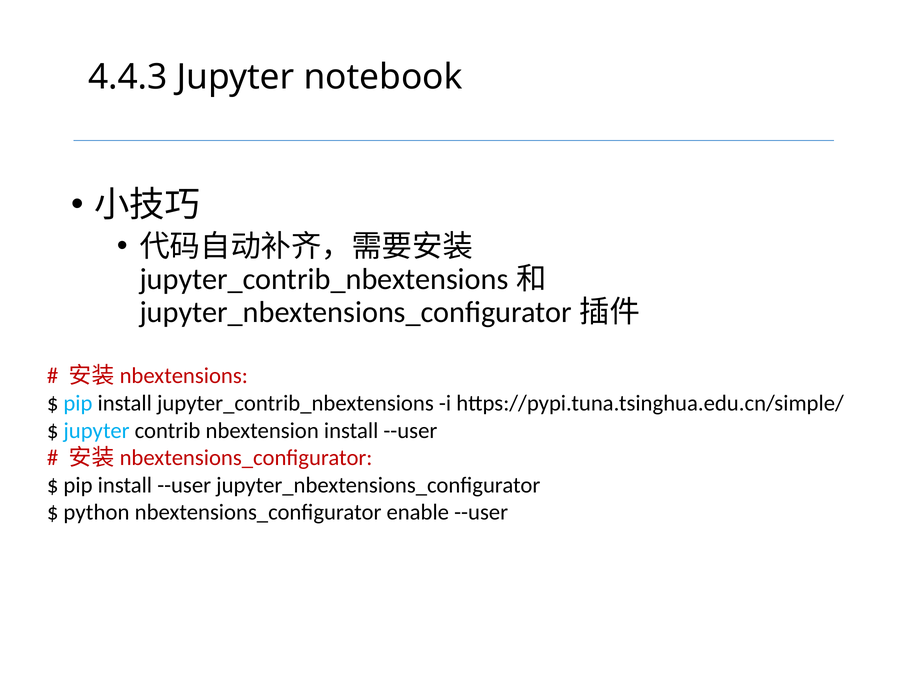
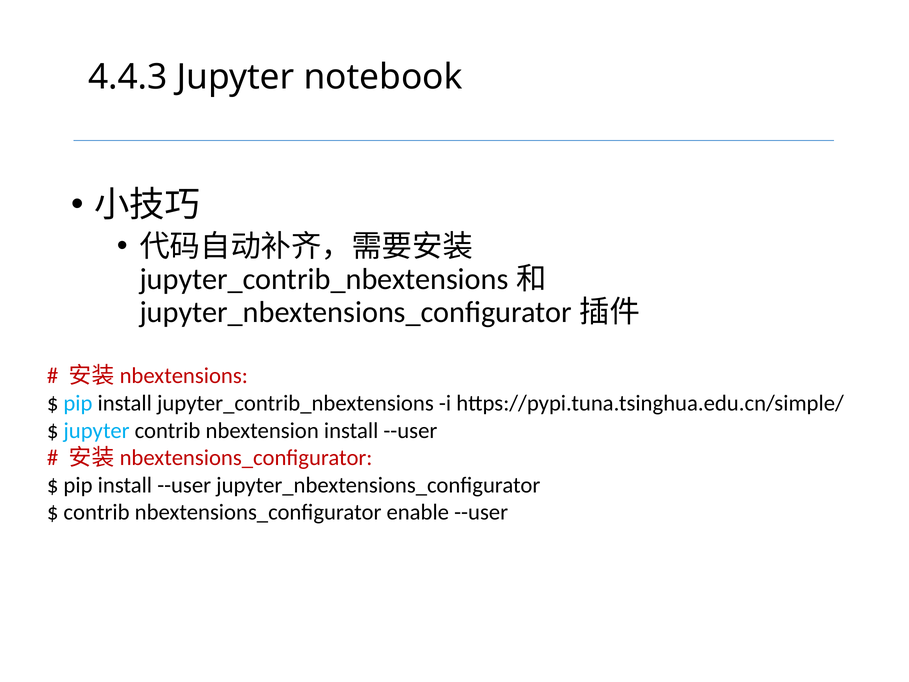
python at (96, 512): python -> contrib
